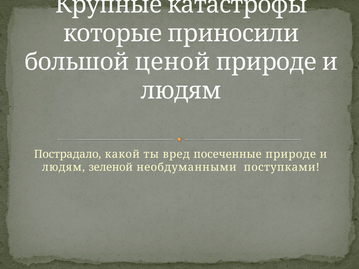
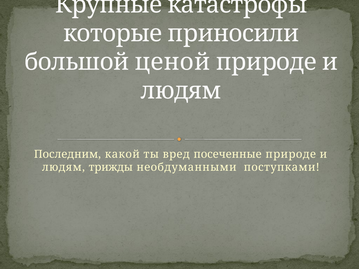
Пострадало: Пострадало -> Последним
зеленой: зеленой -> трижды
